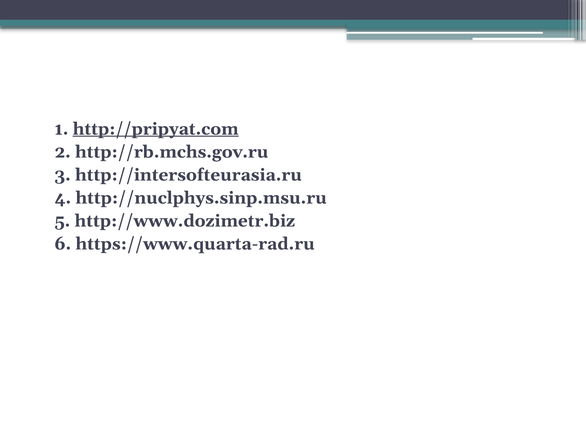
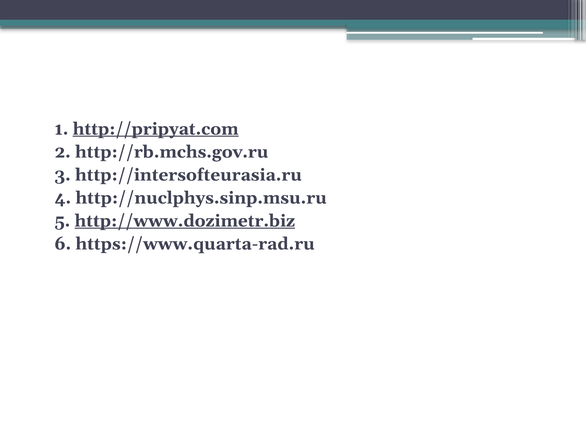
http://www.dozimetr.biz underline: none -> present
